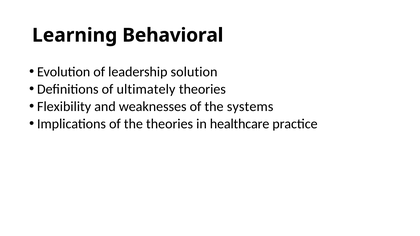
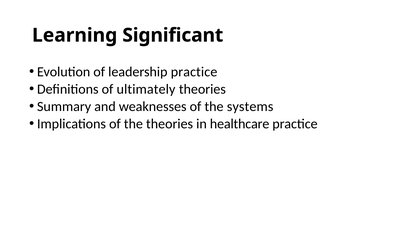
Behavioral: Behavioral -> Significant
leadership solution: solution -> practice
Flexibility: Flexibility -> Summary
